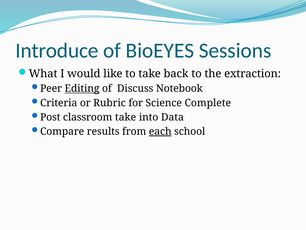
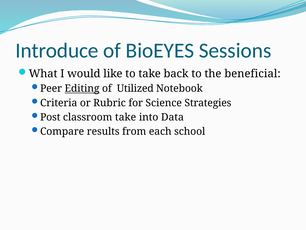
extraction: extraction -> beneficial
Discuss: Discuss -> Utilized
Complete: Complete -> Strategies
each underline: present -> none
